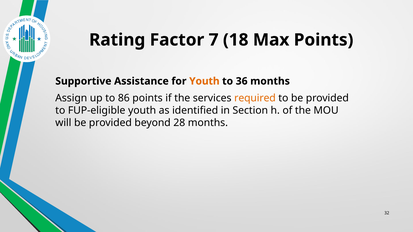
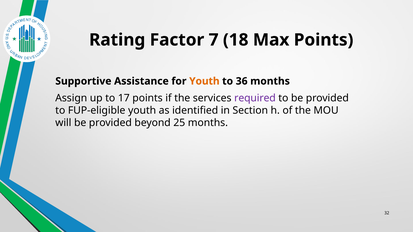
86: 86 -> 17
required colour: orange -> purple
28: 28 -> 25
